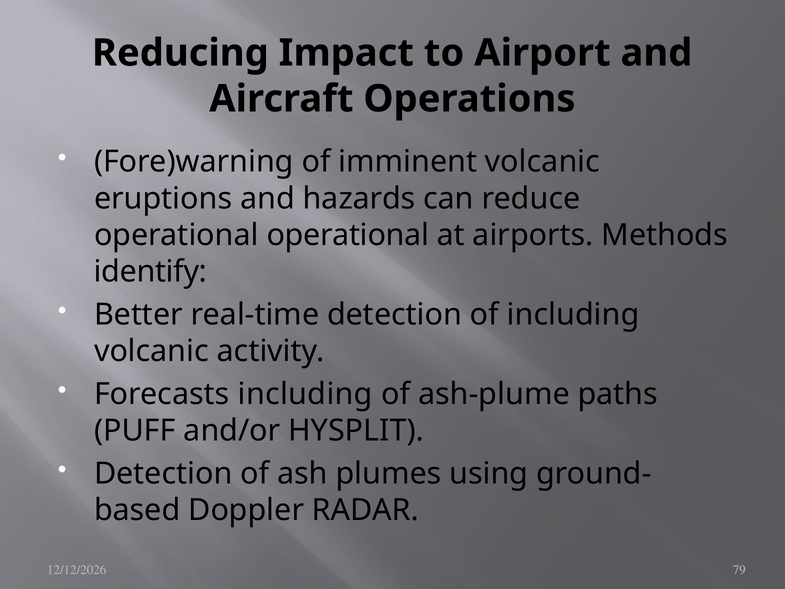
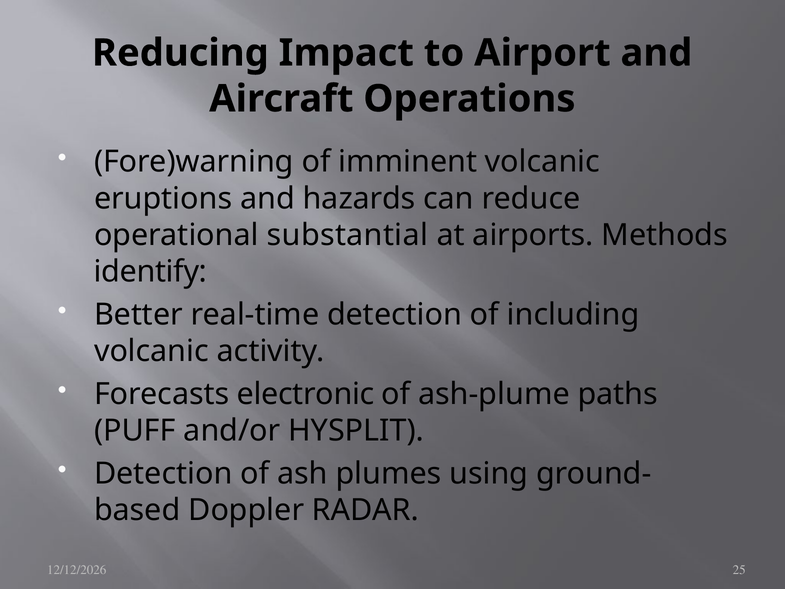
operational operational: operational -> substantial
Forecasts including: including -> electronic
79: 79 -> 25
